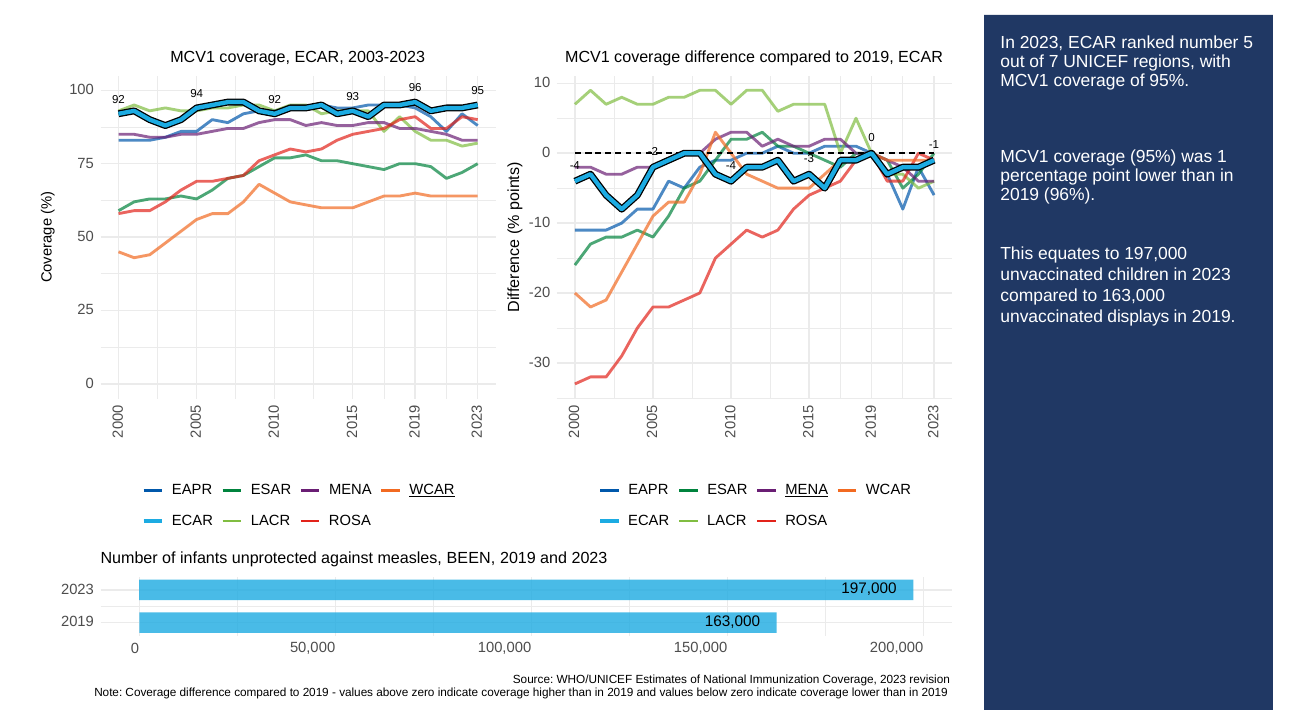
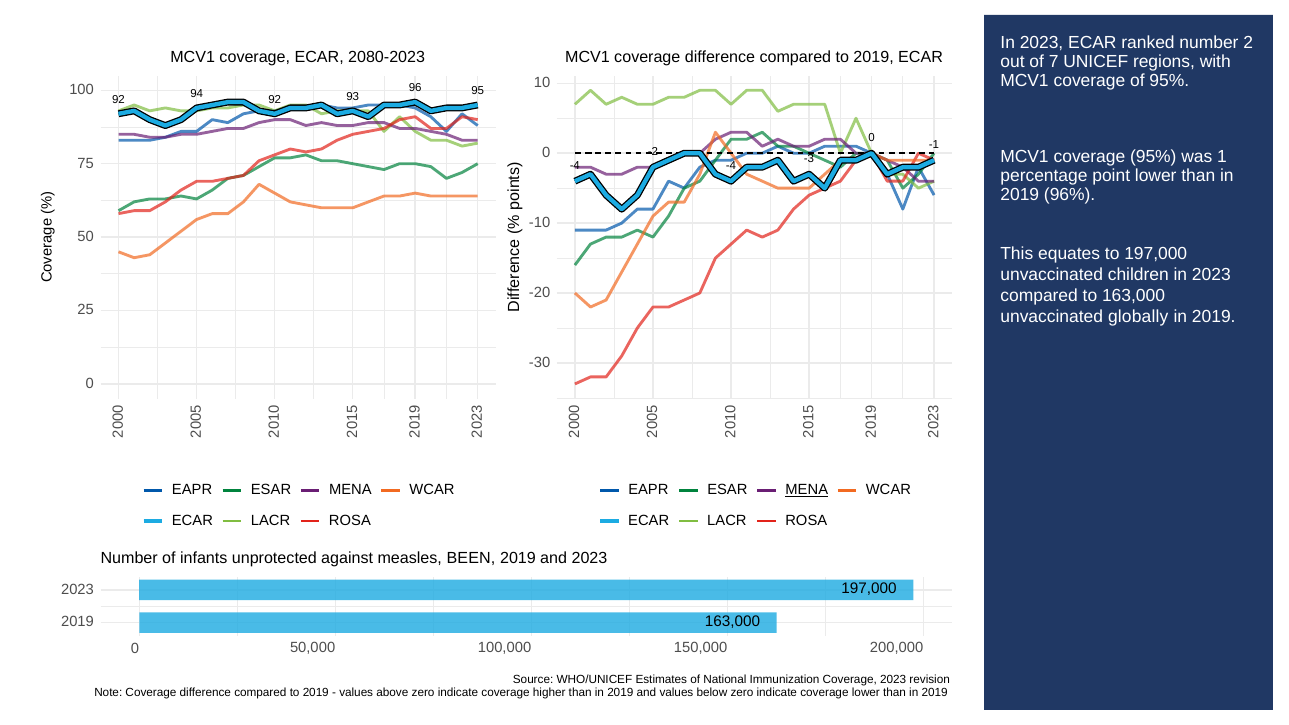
number 5: 5 -> 2
2003-2023: 2003-2023 -> 2080-2023
displays: displays -> globally
WCAR at (432, 490) underline: present -> none
